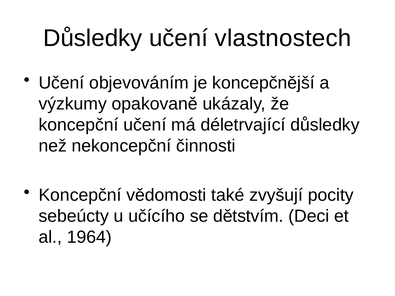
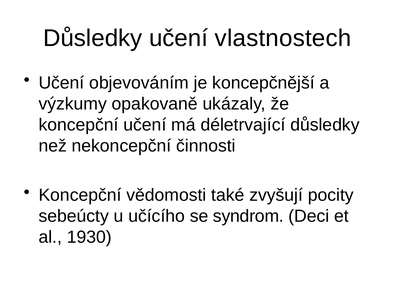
dětstvím: dětstvím -> syndrom
1964: 1964 -> 1930
